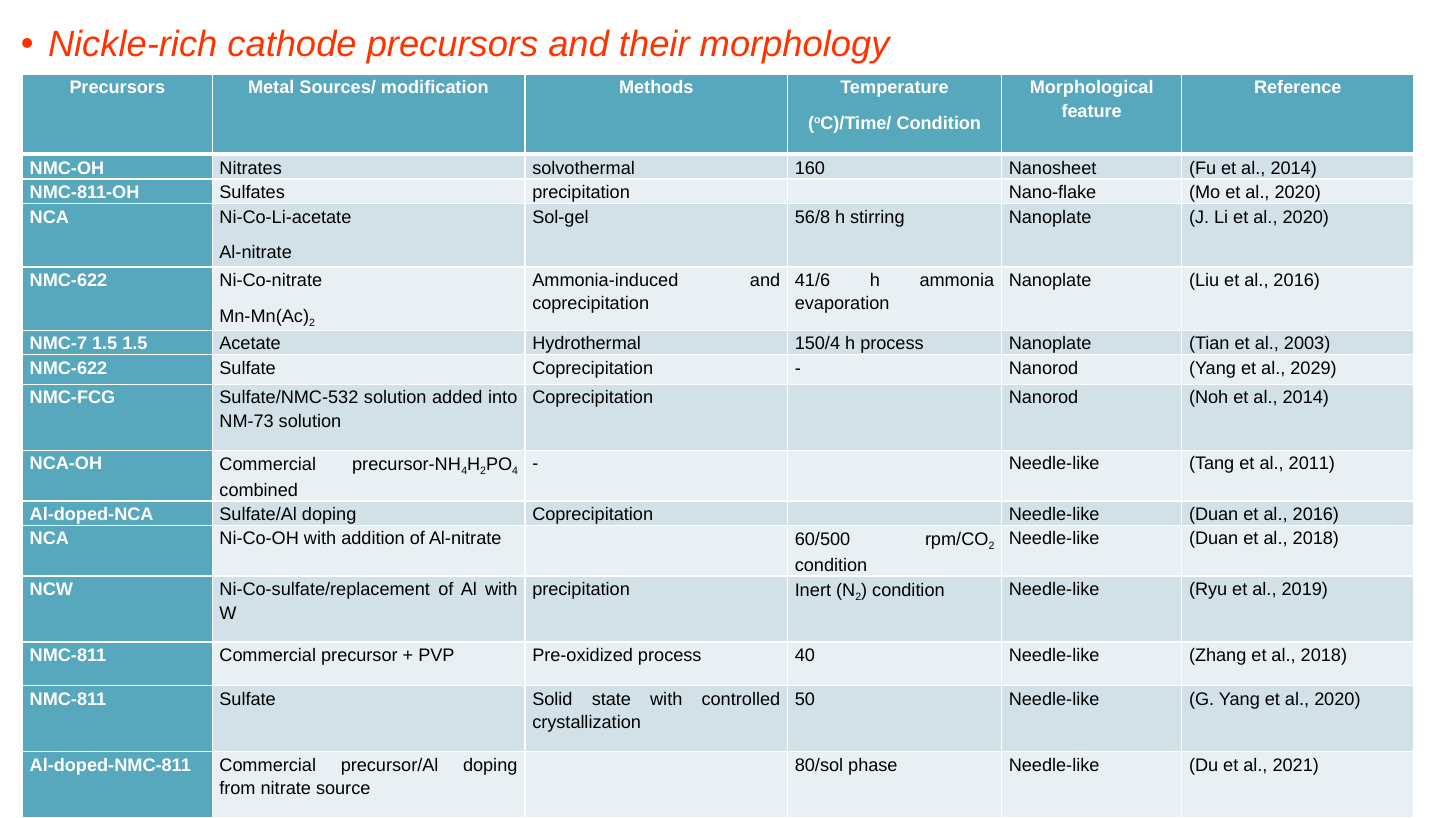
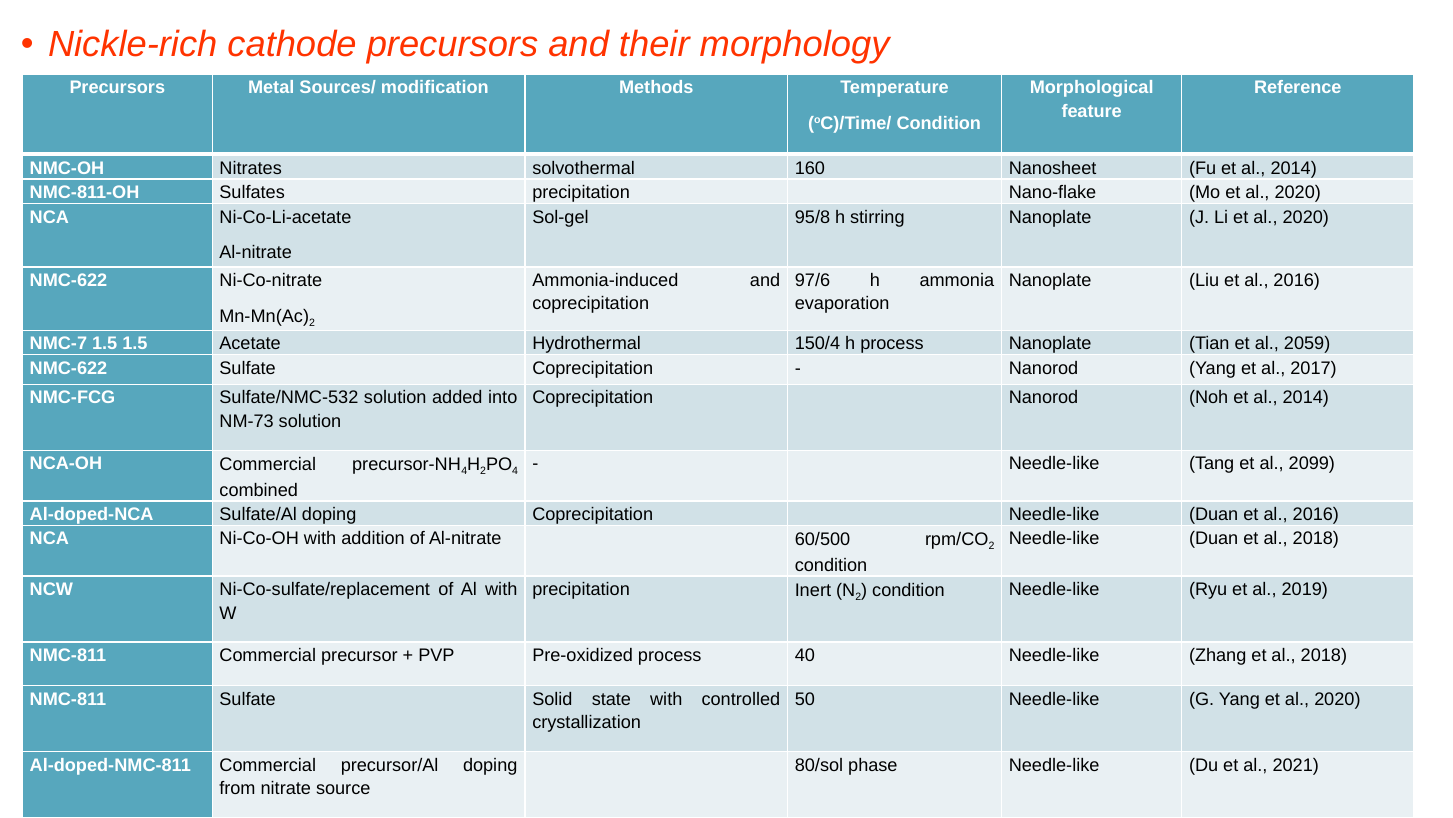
56/8: 56/8 -> 95/8
41/6: 41/6 -> 97/6
2003: 2003 -> 2059
2029: 2029 -> 2017
2011: 2011 -> 2099
